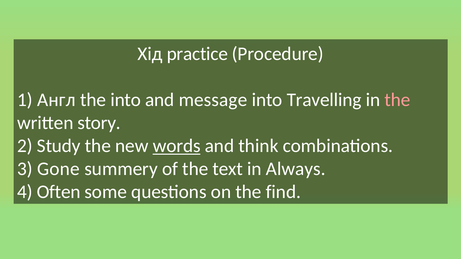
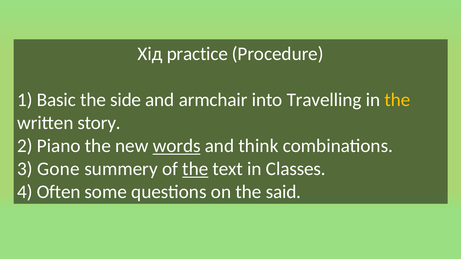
Англ: Англ -> Basic
the into: into -> side
message: message -> armchair
the at (397, 100) colour: pink -> yellow
Study: Study -> Piano
the at (195, 169) underline: none -> present
Always: Always -> Classes
find: find -> said
